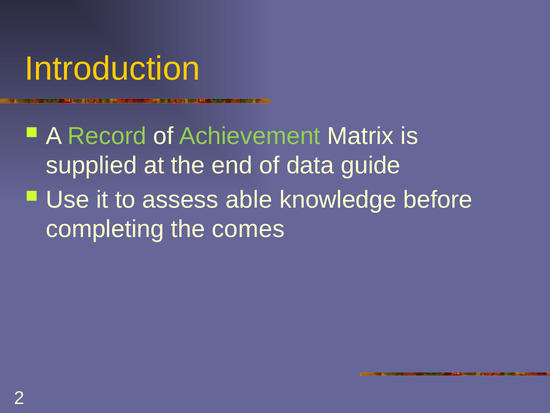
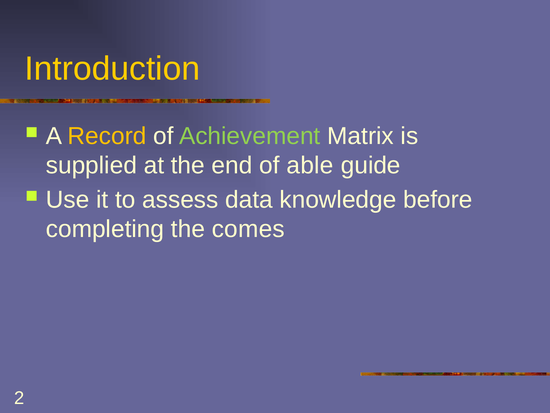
Record colour: light green -> yellow
data: data -> able
able: able -> data
